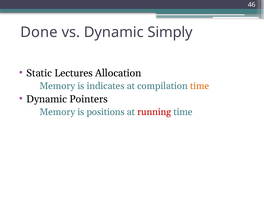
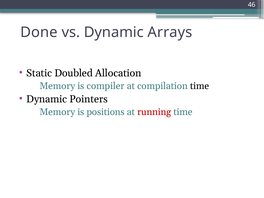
Simply: Simply -> Arrays
Lectures: Lectures -> Doubled
indicates: indicates -> compiler
time at (200, 86) colour: orange -> black
